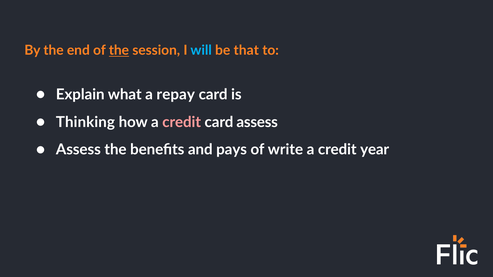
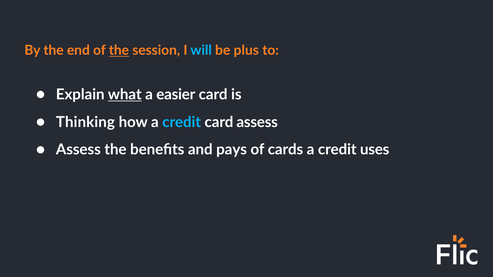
that: that -> plus
what underline: none -> present
repay: repay -> easier
credit at (182, 122) colour: pink -> light blue
write: write -> cards
year: year -> uses
